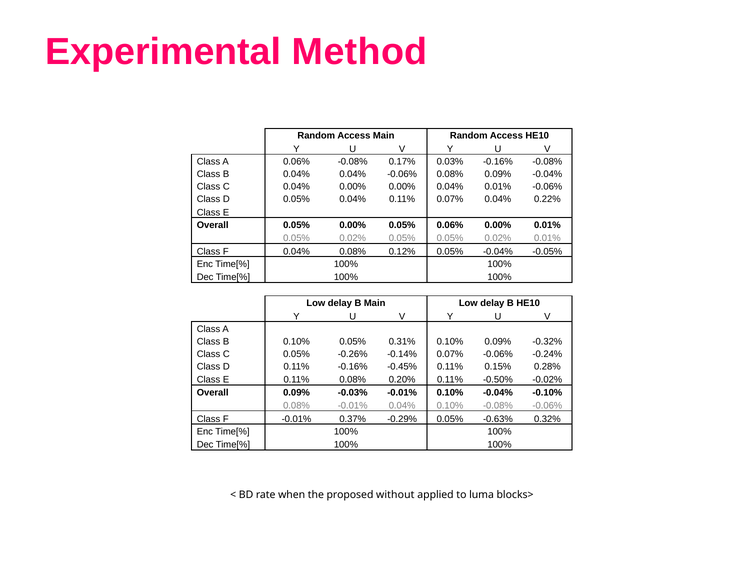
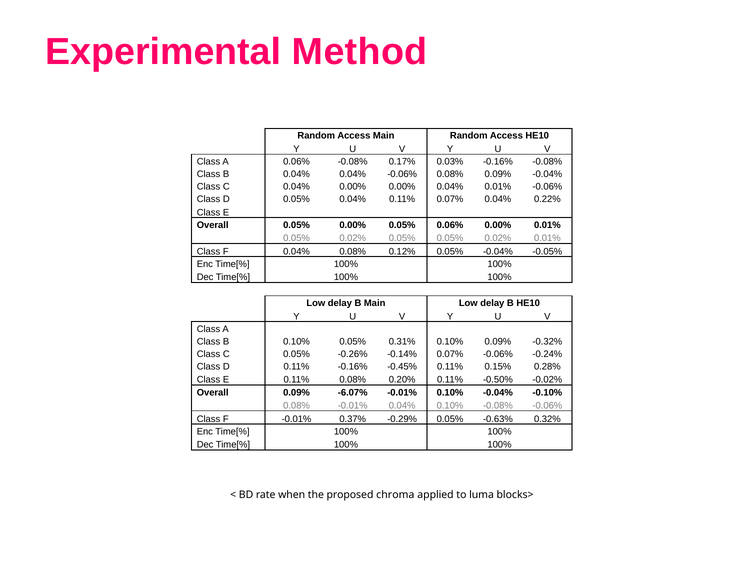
-0.03%: -0.03% -> -6.07%
without: without -> chroma
